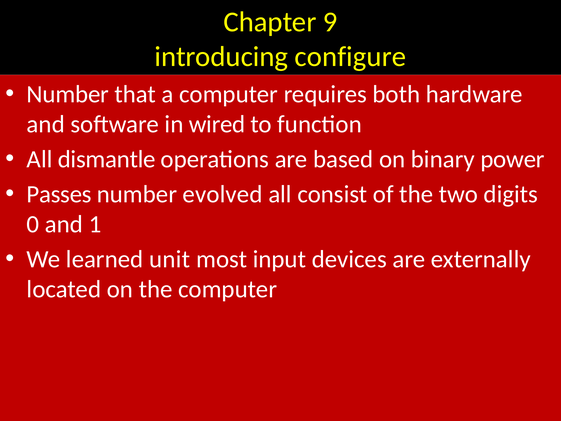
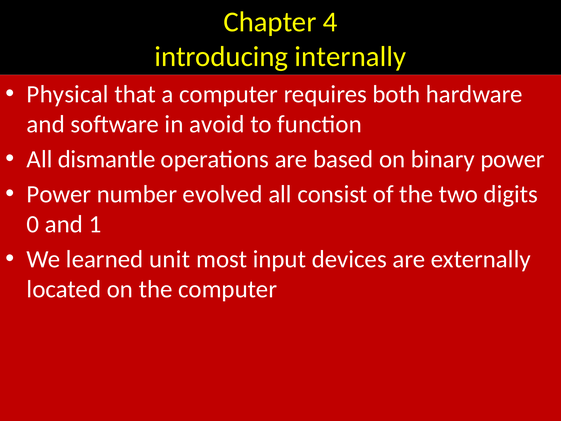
9: 9 -> 4
configure: configure -> internally
Number at (68, 94): Number -> Physical
wired: wired -> avoid
Passes at (59, 194): Passes -> Power
